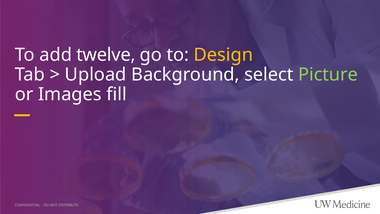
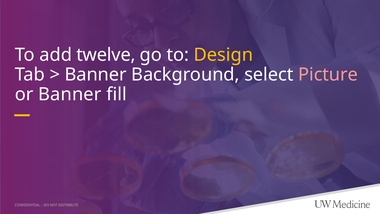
Upload at (96, 75): Upload -> Banner
Picture colour: light green -> pink
or Images: Images -> Banner
